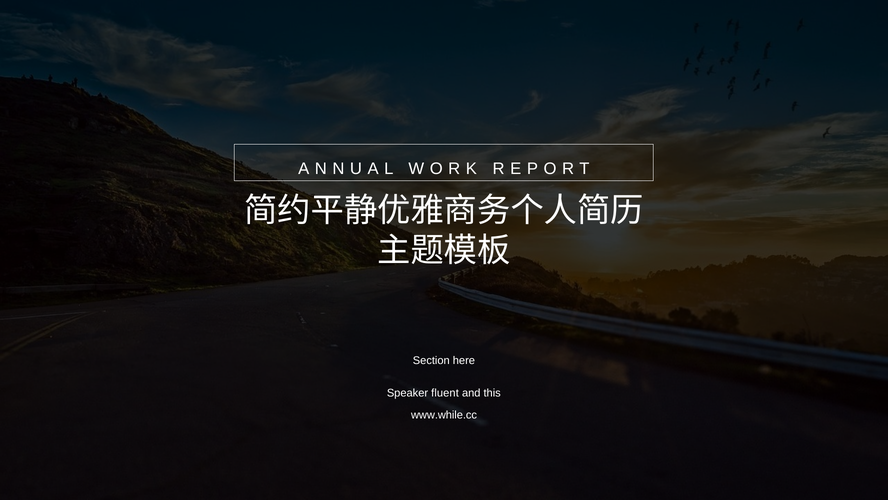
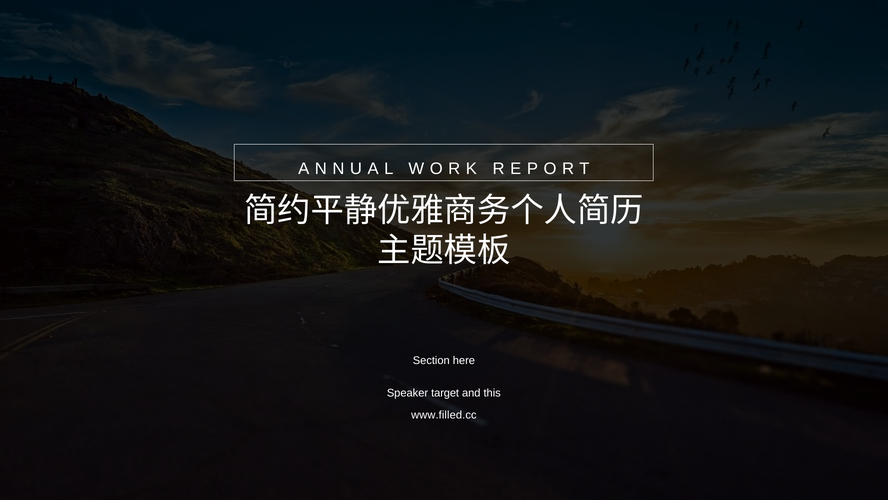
fluent: fluent -> target
www.while.cc: www.while.cc -> www.filled.cc
